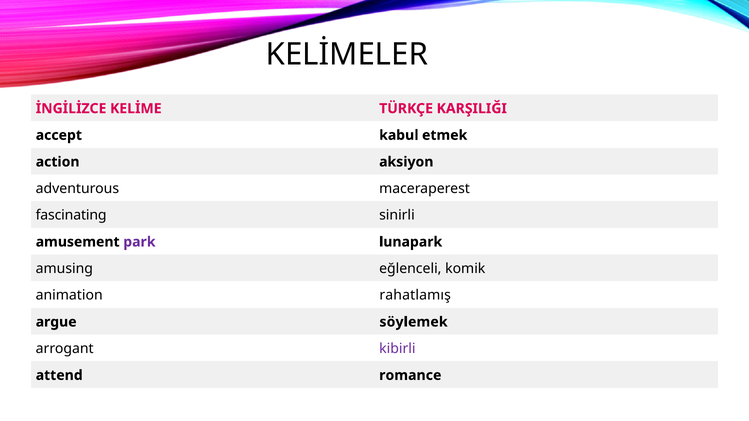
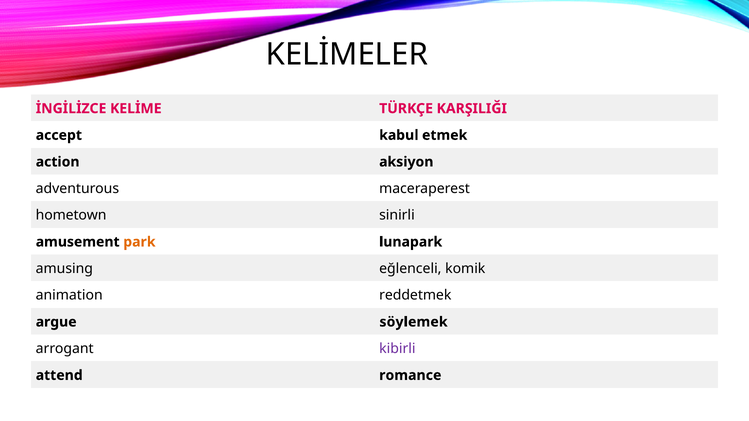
fascinating: fascinating -> hometown
park colour: purple -> orange
rahatlamış: rahatlamış -> reddetmek
